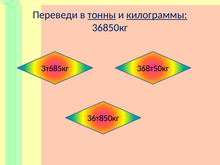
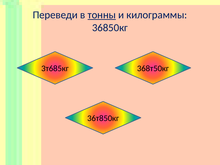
килограммы underline: present -> none
